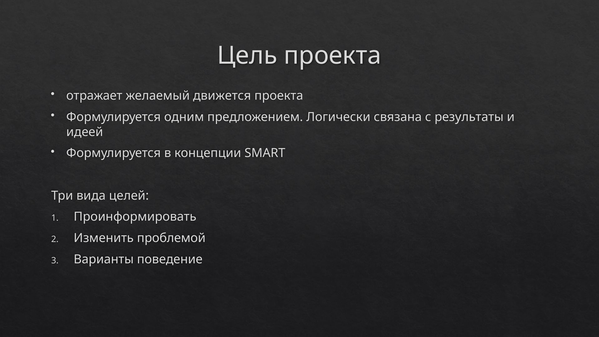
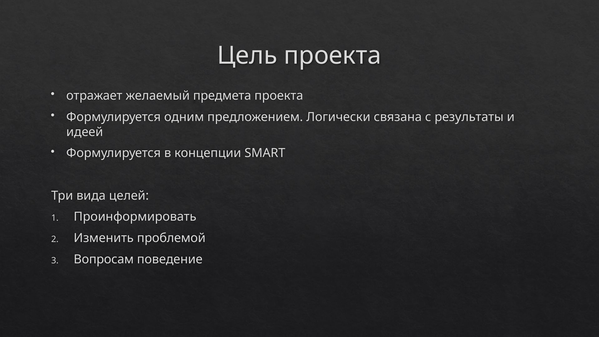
движется: движется -> предмета
Варианты: Варианты -> Вопросам
